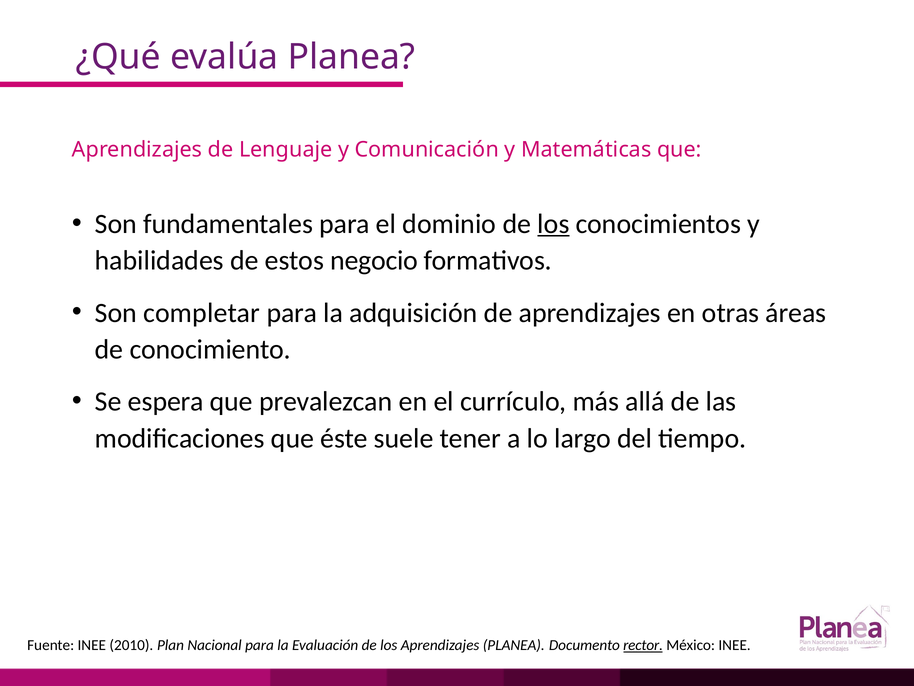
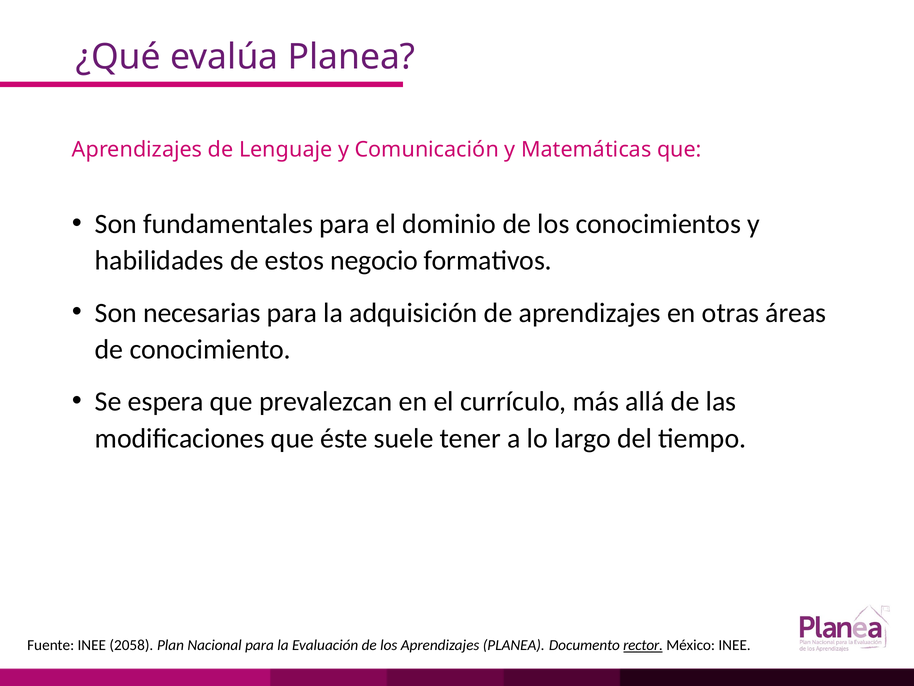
los at (554, 224) underline: present -> none
completar: completar -> necesarias
2010: 2010 -> 2058
